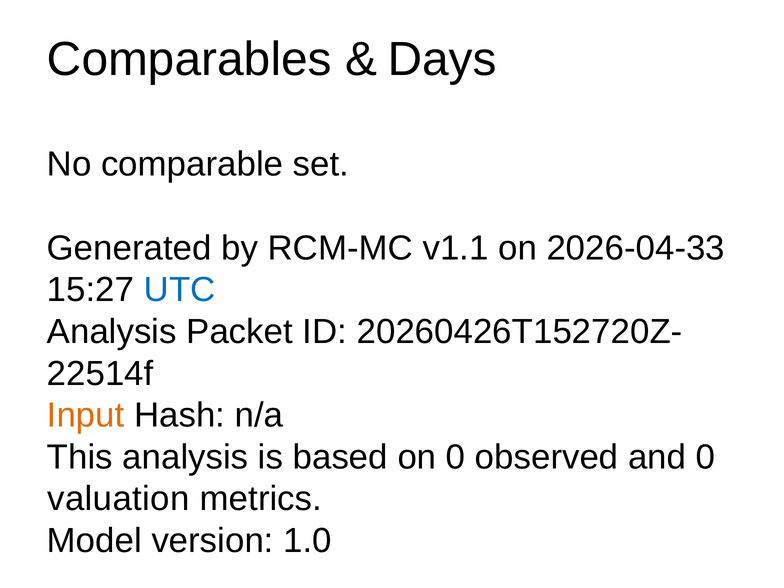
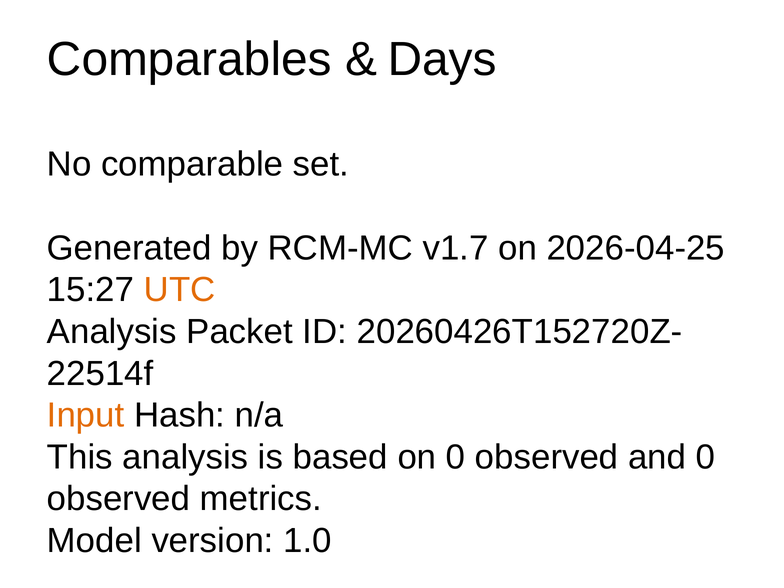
v1.1: v1.1 -> v1.7
2026-04-33: 2026-04-33 -> 2026-04-25
UTC colour: blue -> orange
valuation at (118, 499): valuation -> observed
